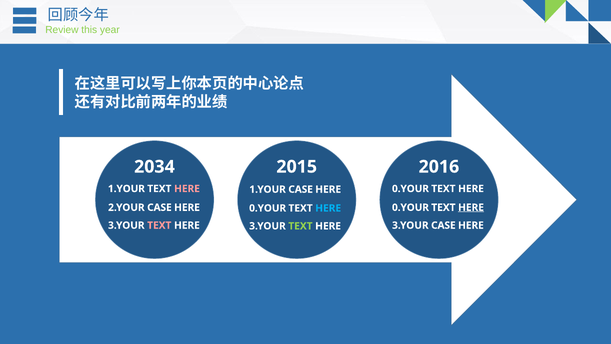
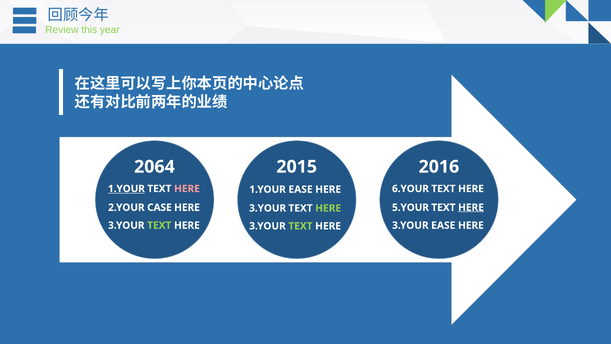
2034: 2034 -> 2064
1.YOUR at (126, 189) underline: none -> present
0.YOUR at (410, 189): 0.YOUR -> 6.YOUR
1.YOUR CASE: CASE -> EASE
0.YOUR at (410, 207): 0.YOUR -> 5.YOUR
0.YOUR at (268, 208): 0.YOUR -> 3.YOUR
HERE at (328, 208) colour: light blue -> light green
TEXT at (159, 225) colour: pink -> light green
3.YOUR CASE: CASE -> EASE
